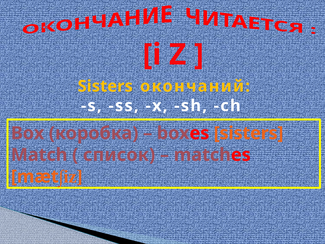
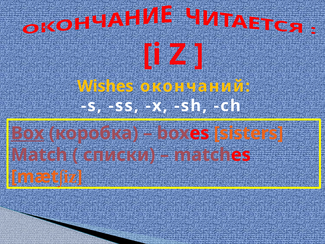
Sisters at (105, 86): Sisters -> Wishes
Box underline: none -> present
список: список -> списки
